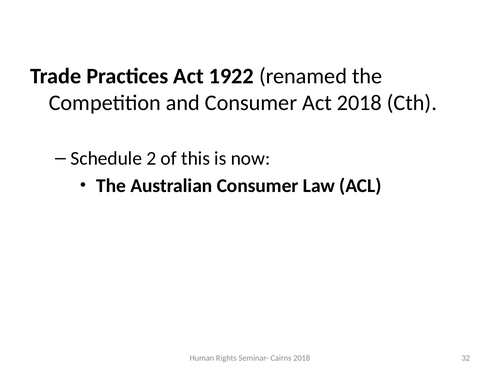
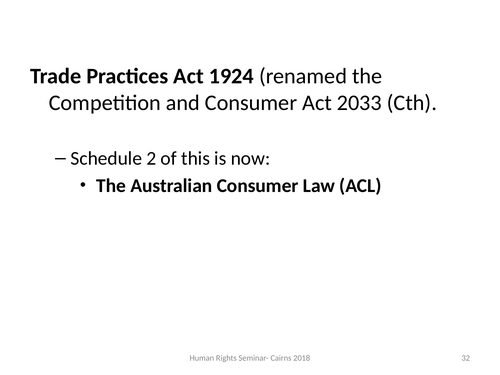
1922: 1922 -> 1924
Act 2018: 2018 -> 2033
